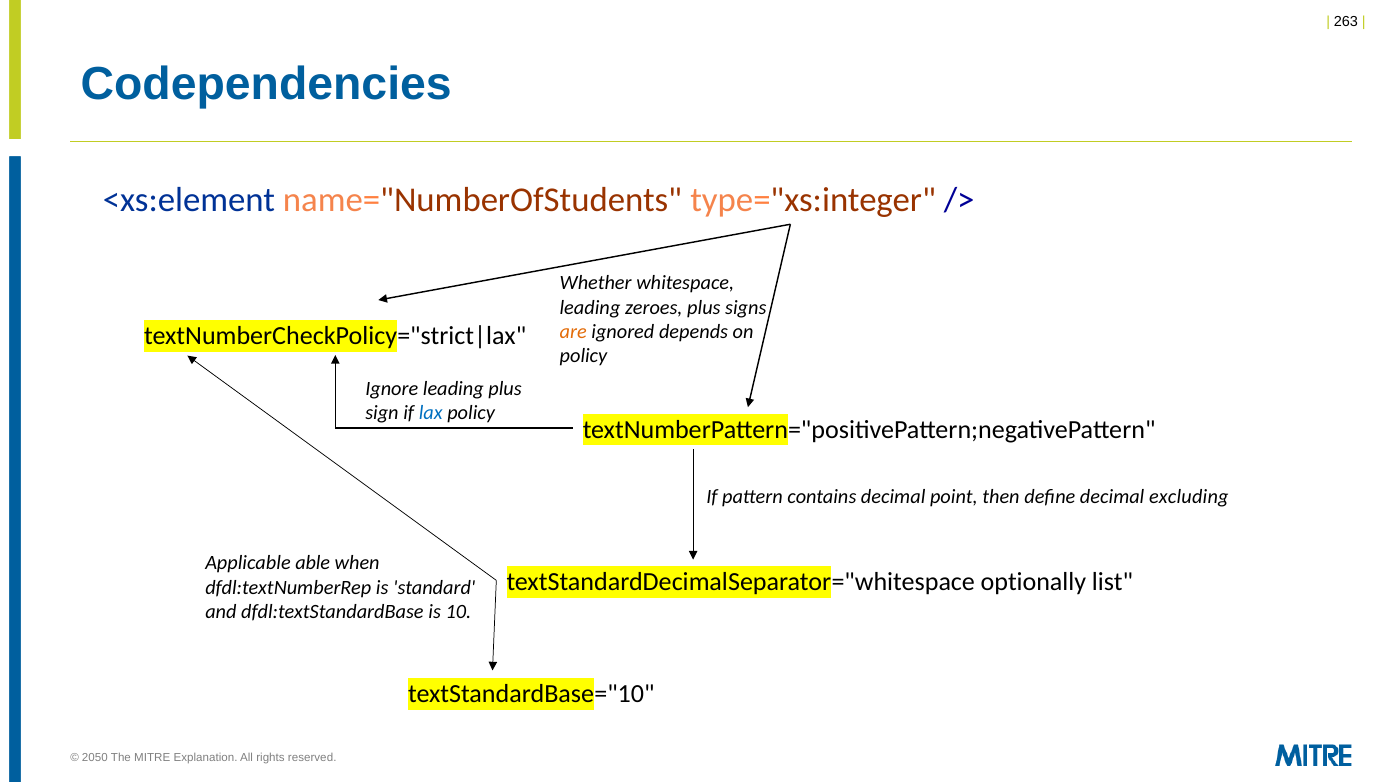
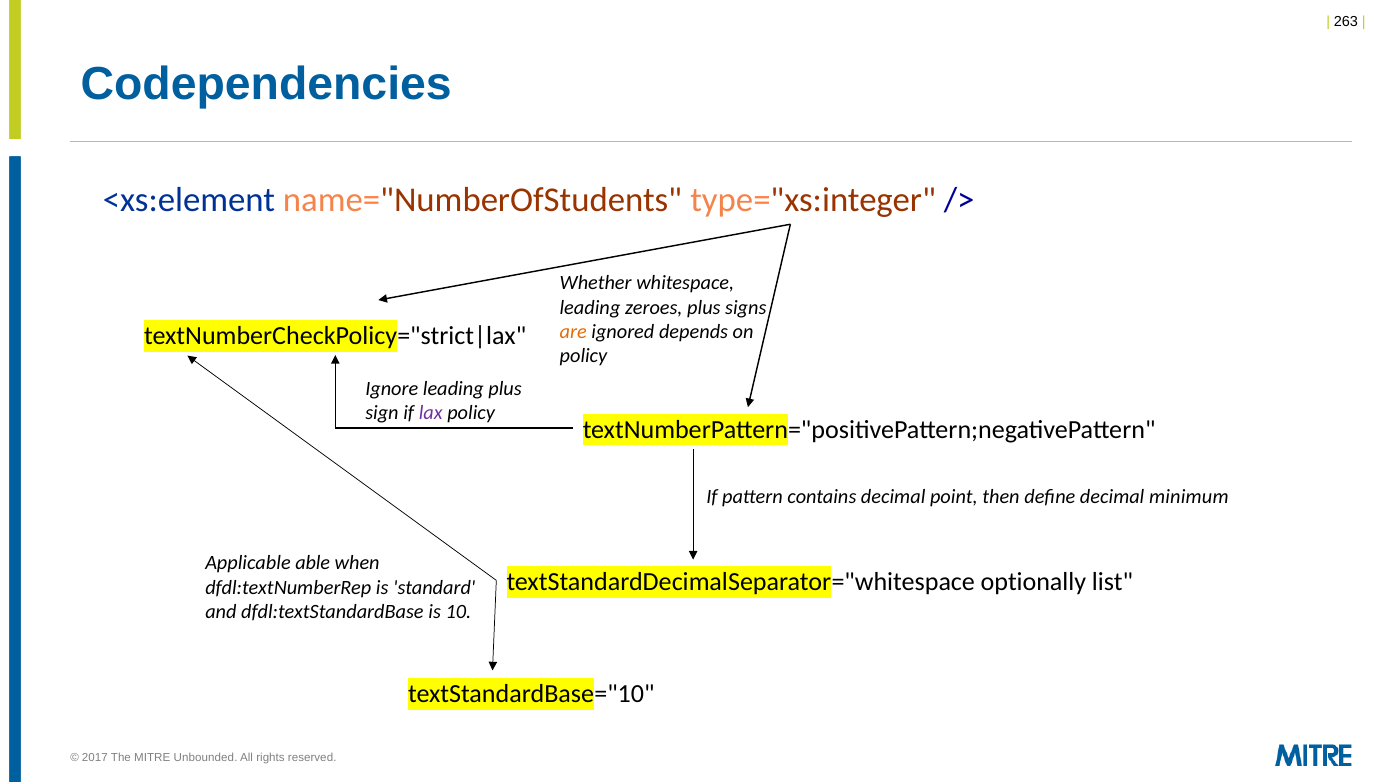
lax colour: blue -> purple
excluding: excluding -> minimum
2050: 2050 -> 2017
Explanation: Explanation -> Unbounded
